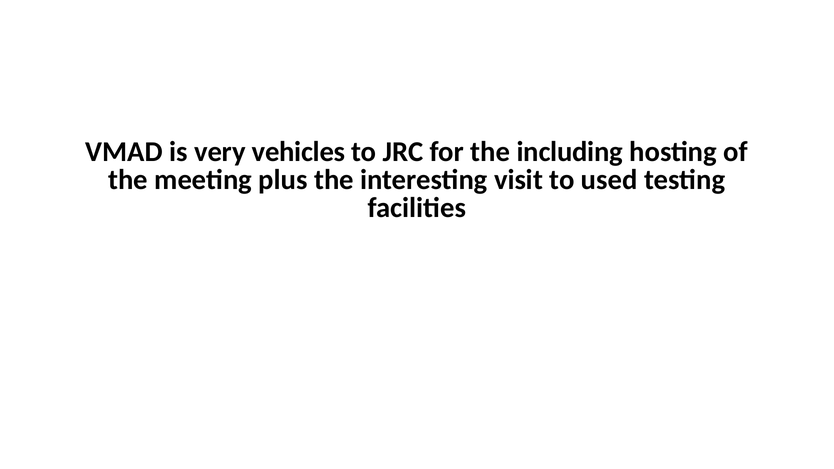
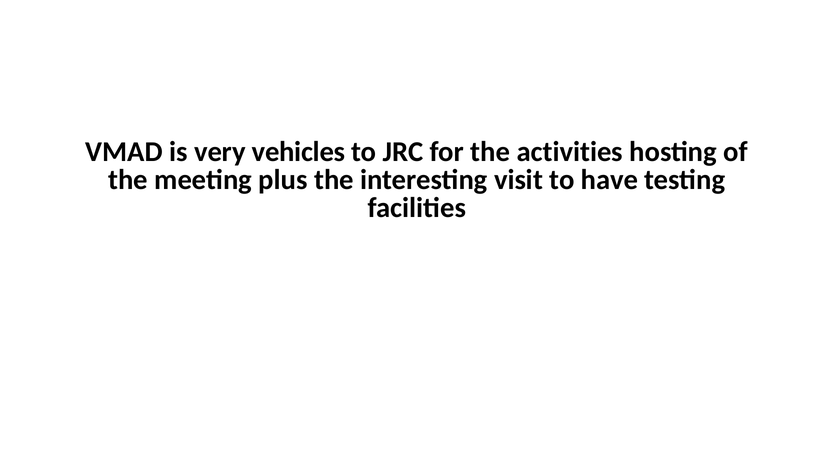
including: including -> activities
used: used -> have
